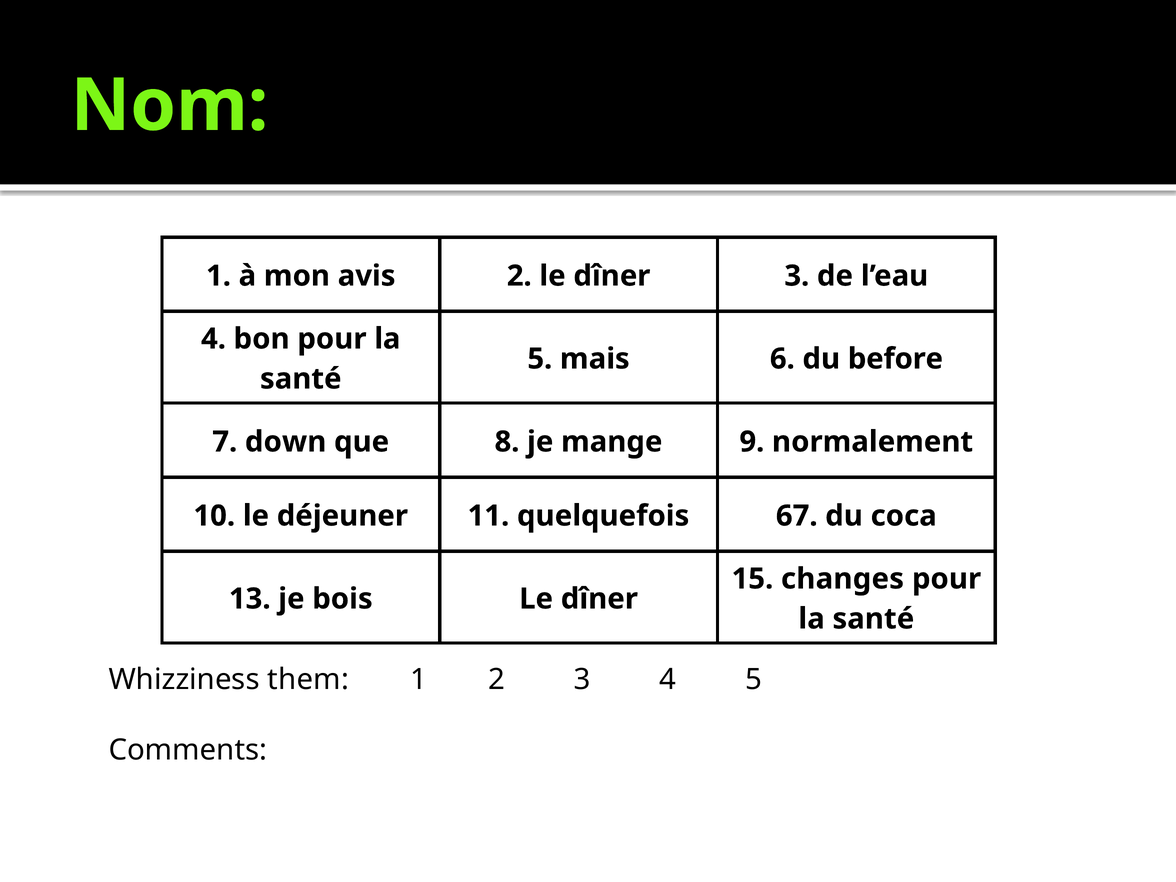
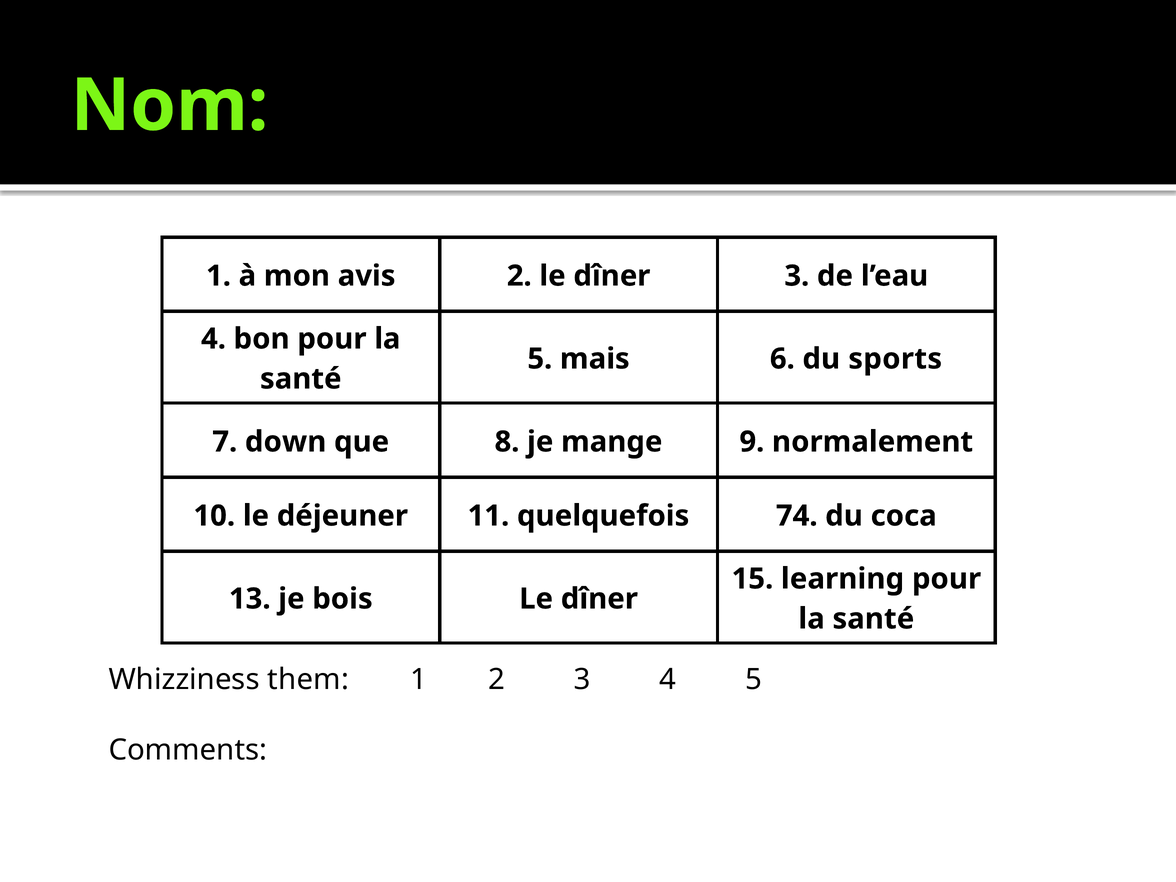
before: before -> sports
67: 67 -> 74
changes: changes -> learning
